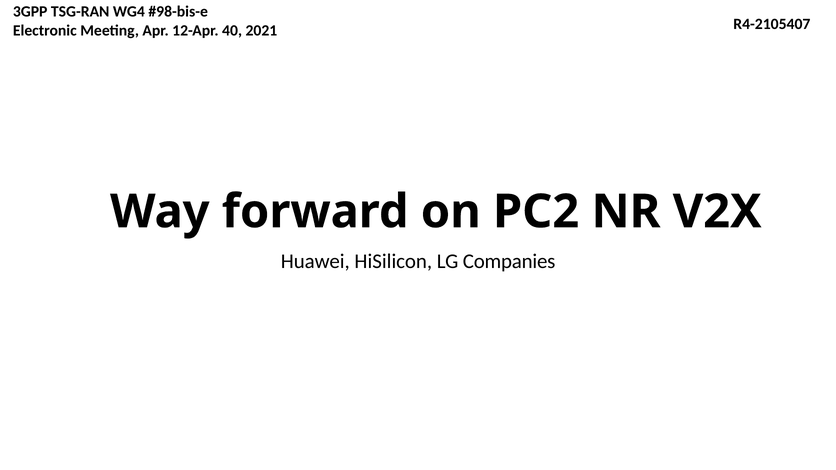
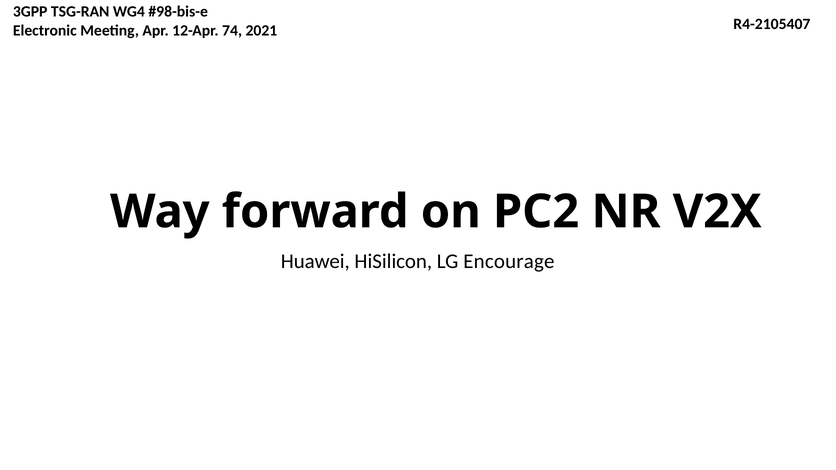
40: 40 -> 74
Companies: Companies -> Encourage
